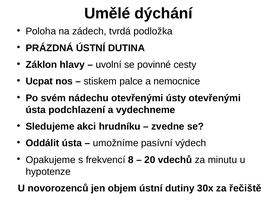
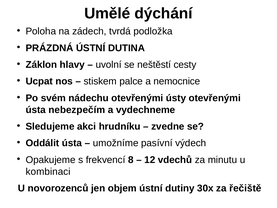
povinné: povinné -> neštěstí
podchlazení: podchlazení -> nebezpečím
20: 20 -> 12
hypotenze: hypotenze -> kombinaci
